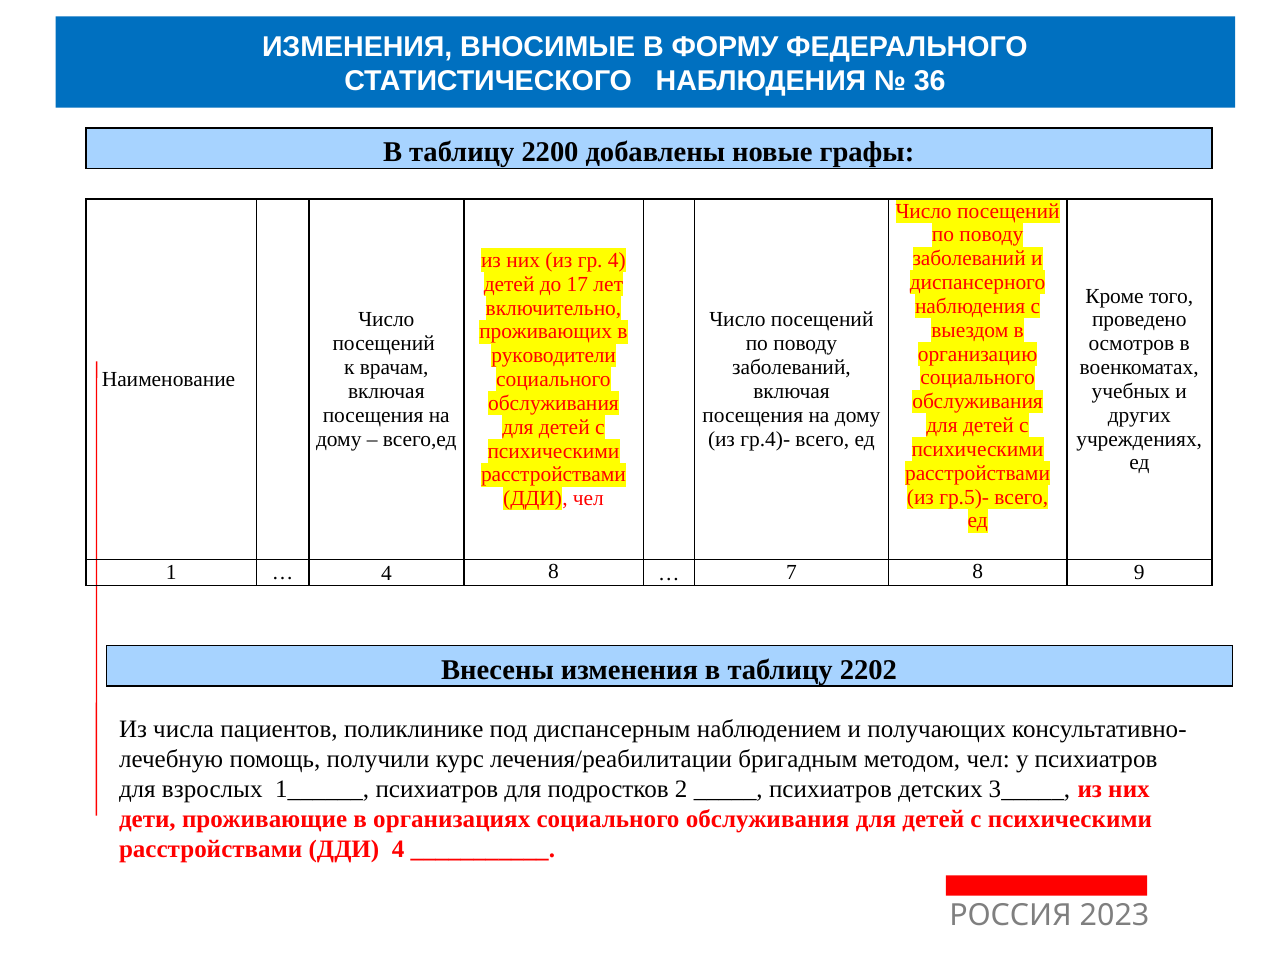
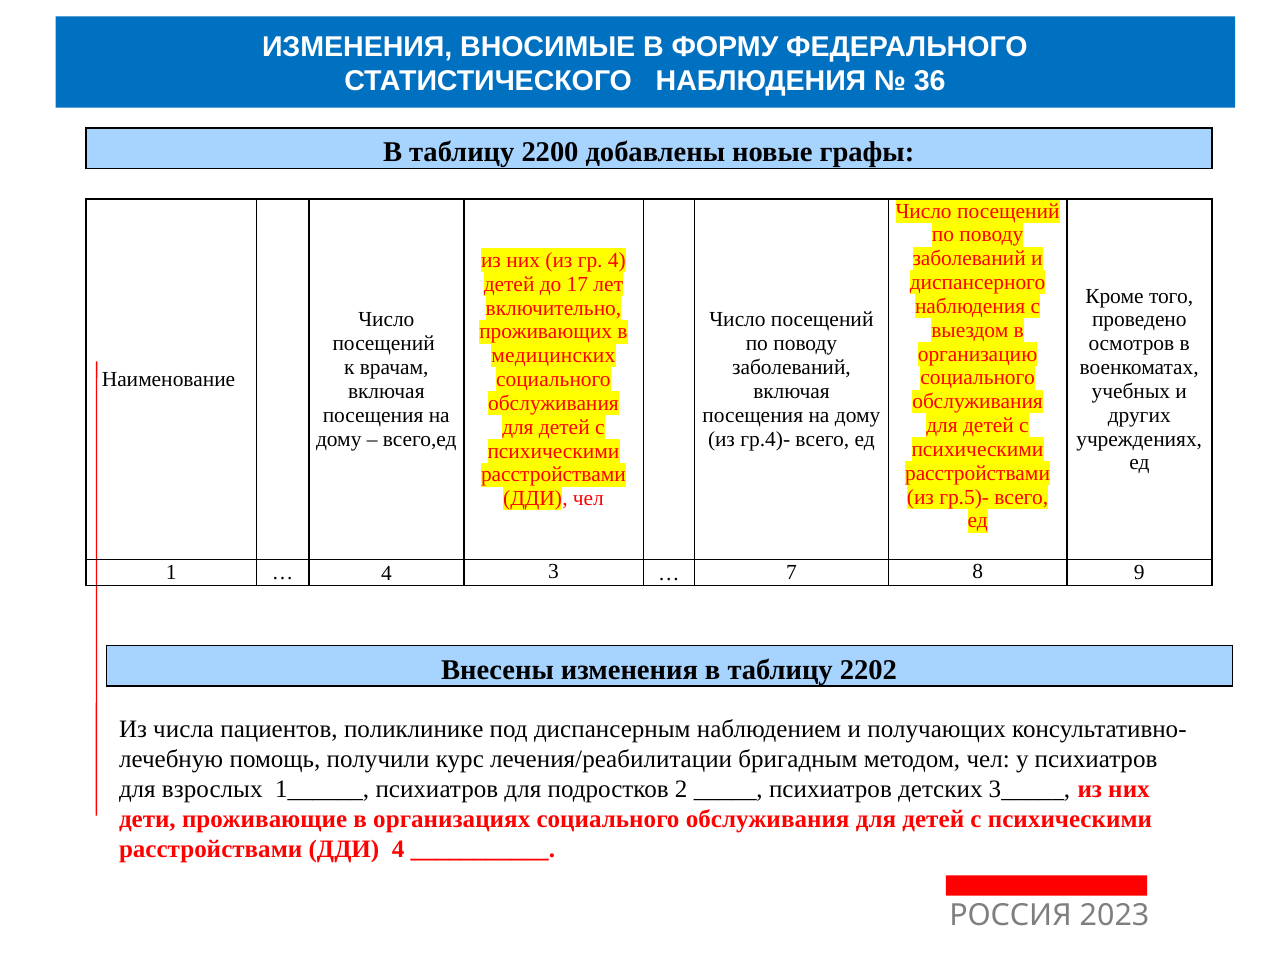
руководители: руководители -> медицинских
4 8: 8 -> 3
